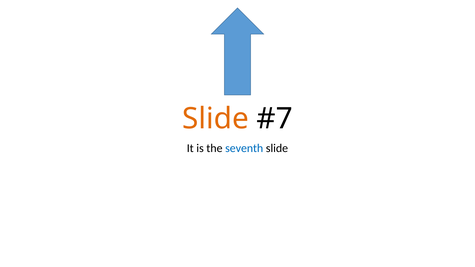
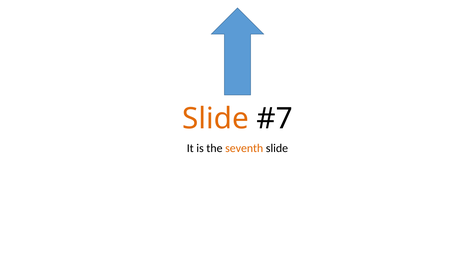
seventh colour: blue -> orange
